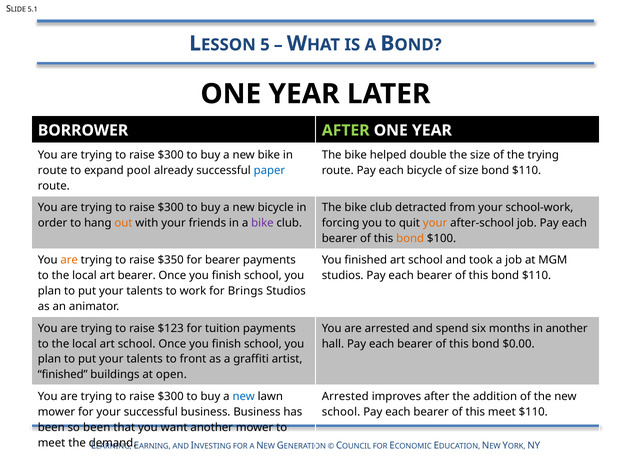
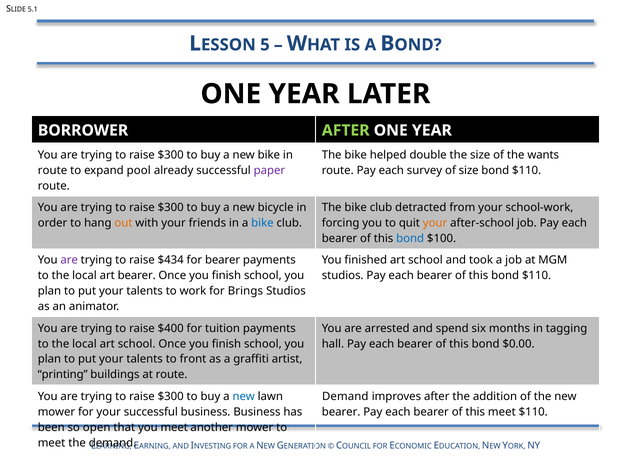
the trying: trying -> wants
paper colour: blue -> purple
each bicycle: bicycle -> survey
bike at (262, 223) colour: purple -> blue
bond at (410, 239) colour: orange -> blue
are at (69, 260) colour: orange -> purple
$350: $350 -> $434
$123: $123 -> $400
in another: another -> tagging
finished at (63, 375): finished -> printing
at open: open -> route
Arrested at (345, 397): Arrested -> Demand
school at (341, 412): school -> bearer
so been: been -> open
you want: want -> meet
